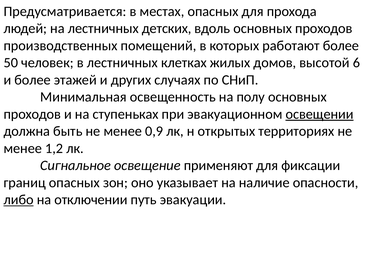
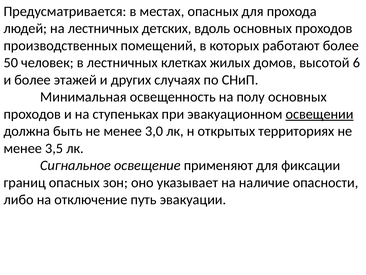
0,9: 0,9 -> 3,0
1,2: 1,2 -> 3,5
либо underline: present -> none
отключении: отключении -> отключение
